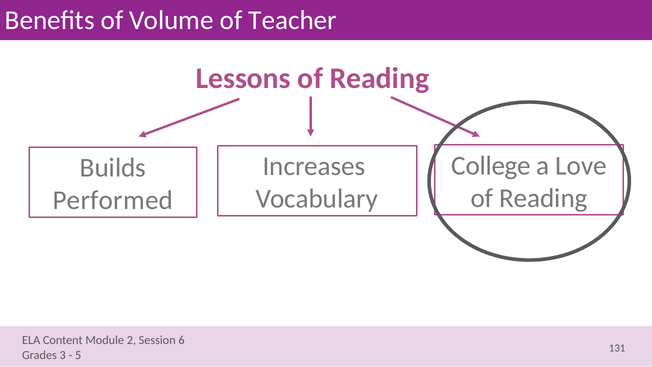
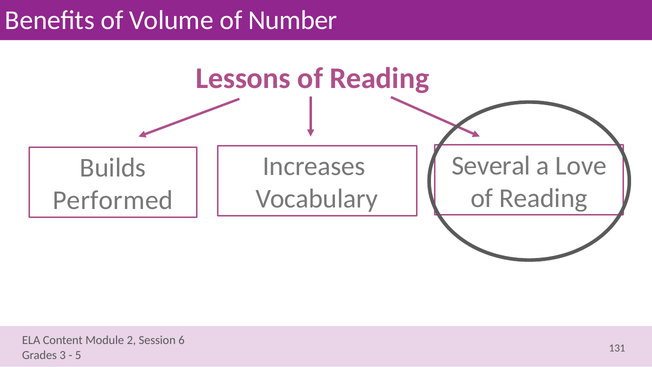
Teacher: Teacher -> Number
College: College -> Several
